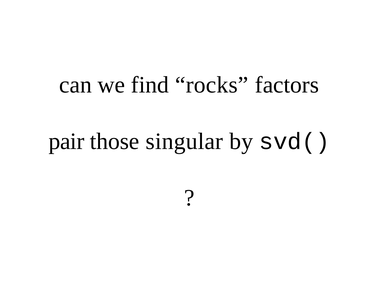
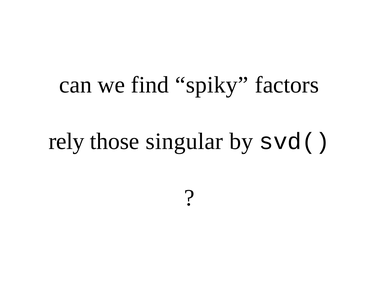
rocks: rocks -> spiky
pair: pair -> rely
